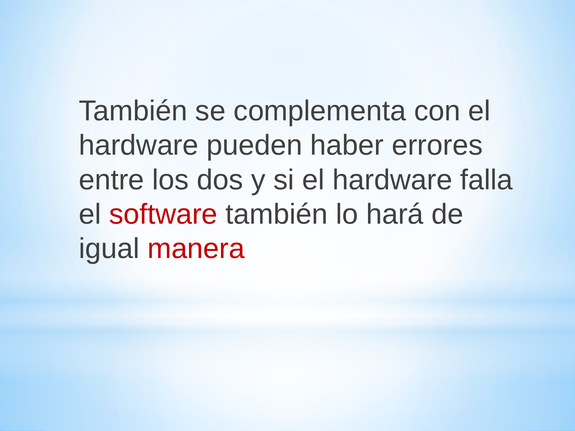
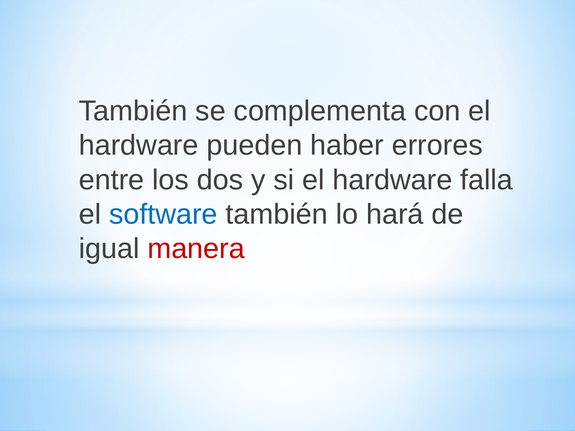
software colour: red -> blue
